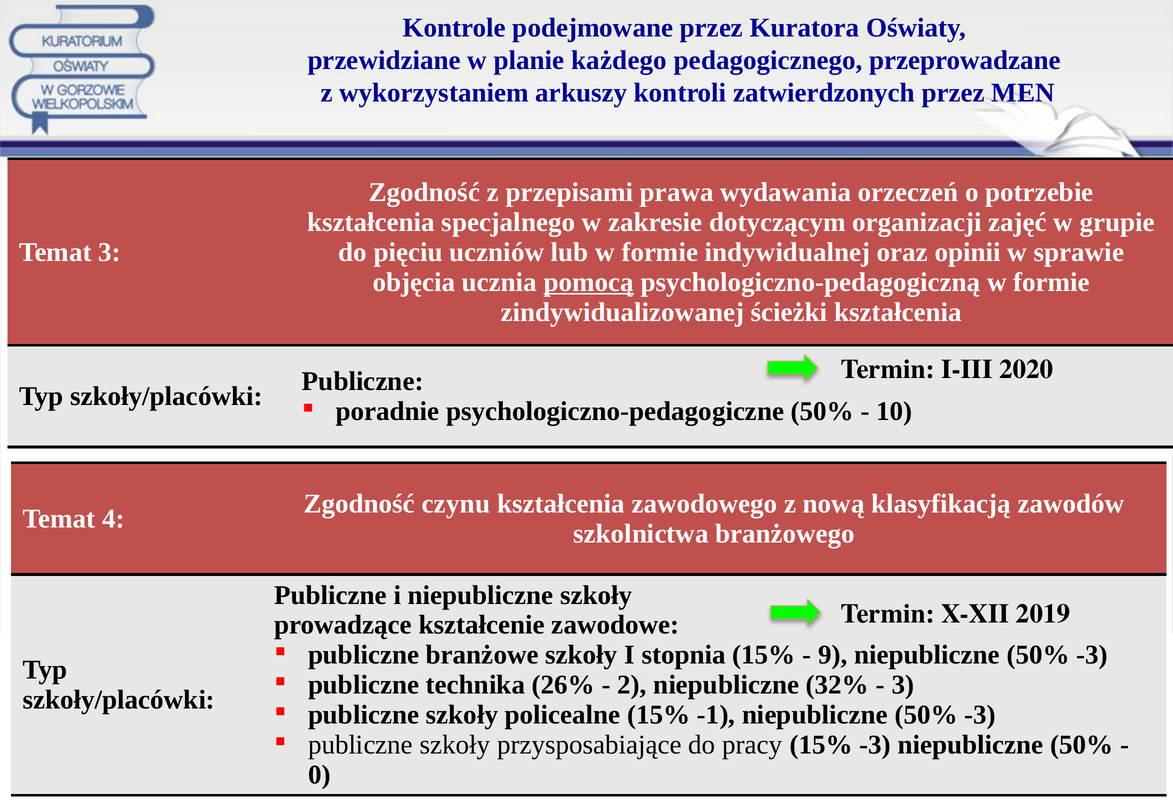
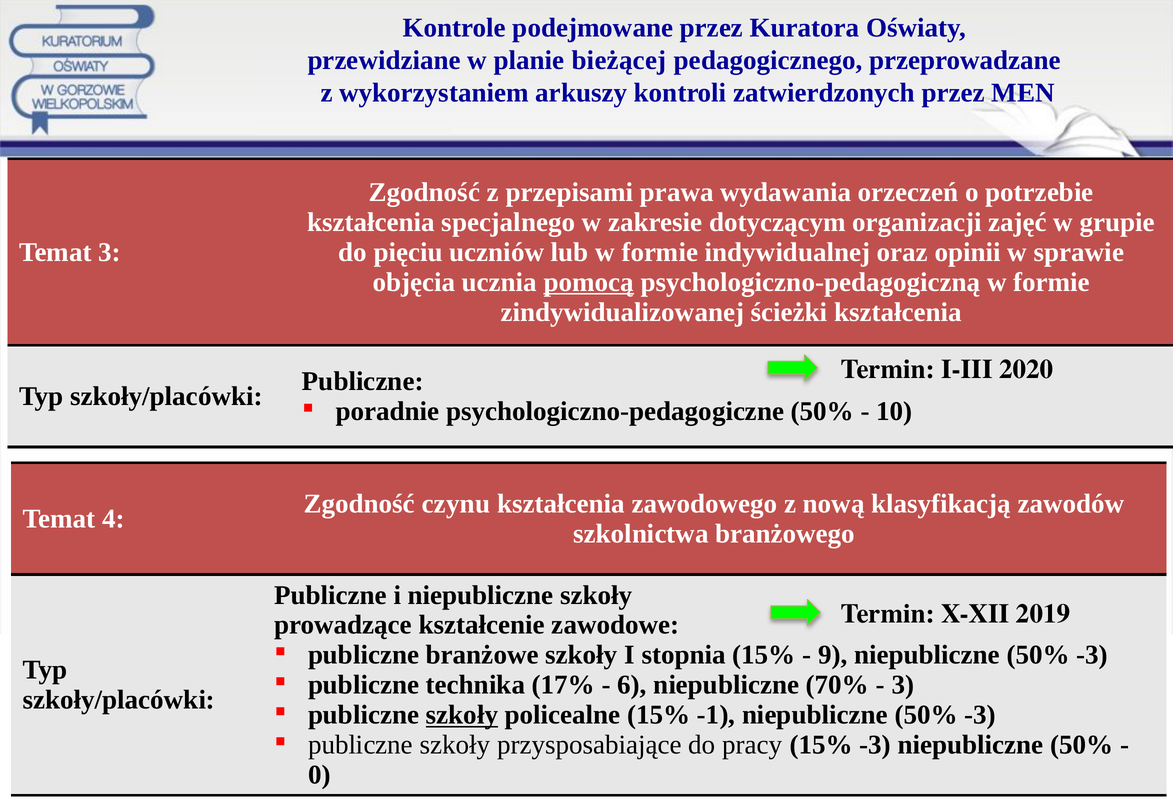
każdego: każdego -> bieżącej
26%: 26% -> 17%
2: 2 -> 6
32%: 32% -> 70%
szkoły at (462, 715) underline: none -> present
